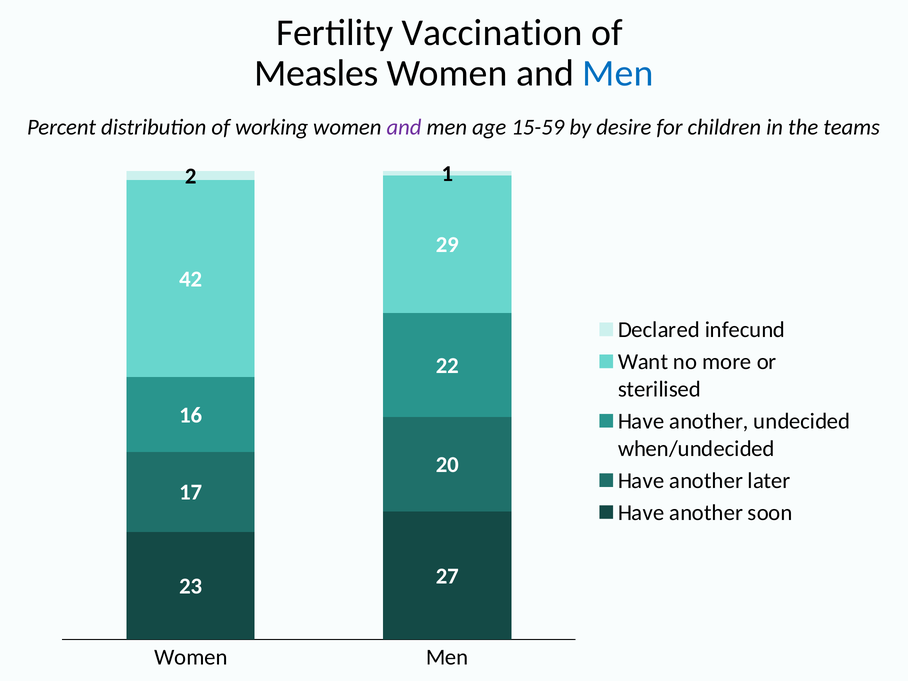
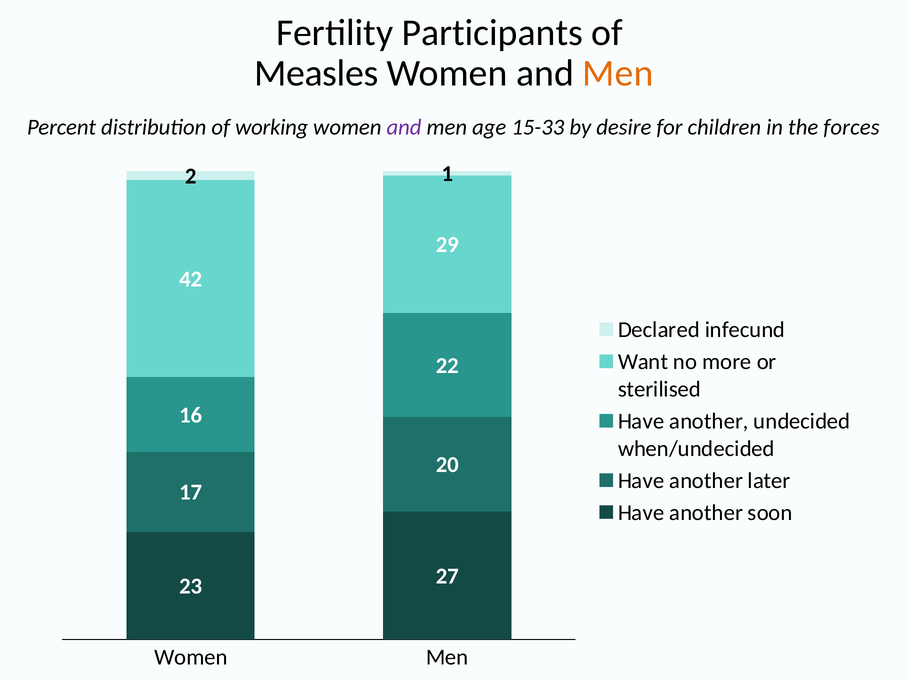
Vaccination: Vaccination -> Participants
Men at (618, 73) colour: blue -> orange
15-59: 15-59 -> 15-33
teams: teams -> forces
